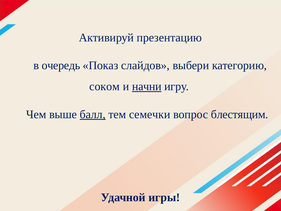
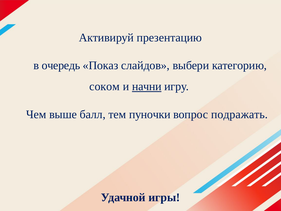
балл underline: present -> none
семечки: семечки -> пуночки
блестящим: блестящим -> подражать
